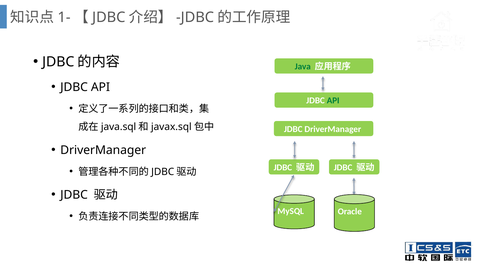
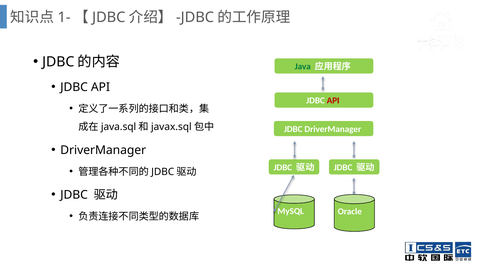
API at (333, 101) colour: green -> red
